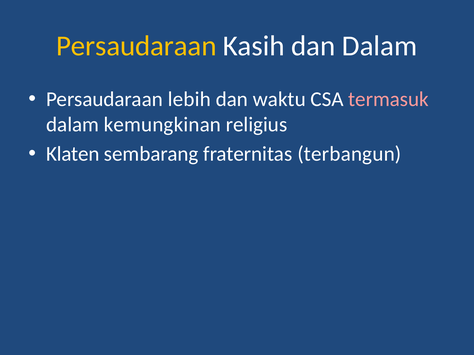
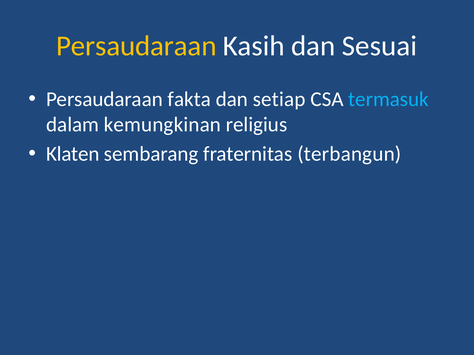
dan Dalam: Dalam -> Sesuai
lebih: lebih -> fakta
waktu: waktu -> setiap
termasuk colour: pink -> light blue
